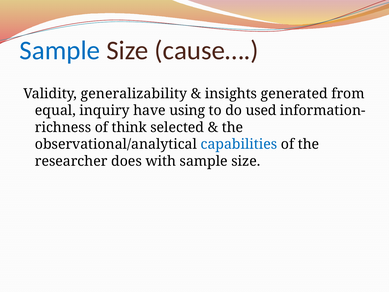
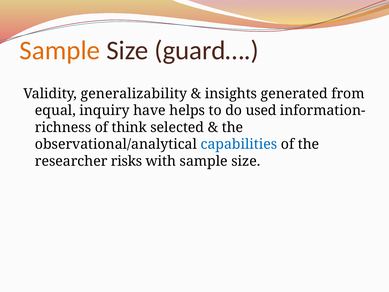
Sample at (60, 51) colour: blue -> orange
cause…: cause… -> guard…
using: using -> helps
does: does -> risks
